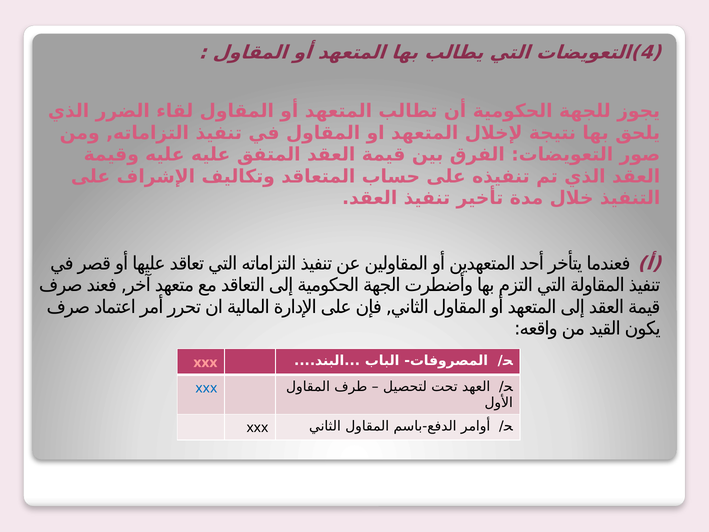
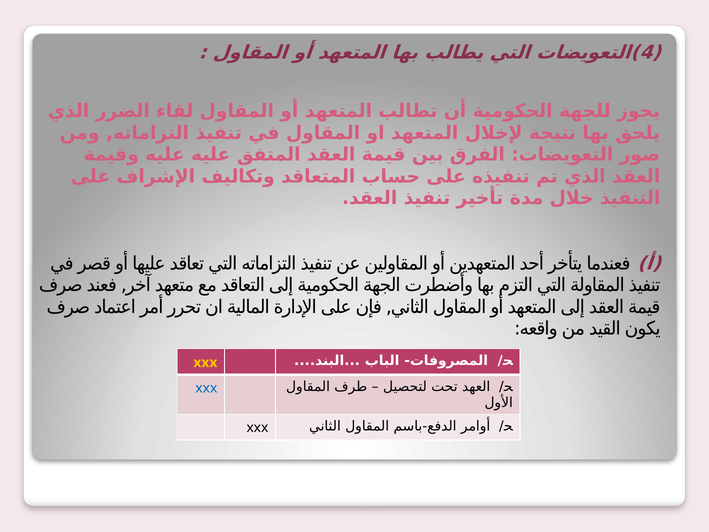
xxx at (205, 362) colour: pink -> yellow
